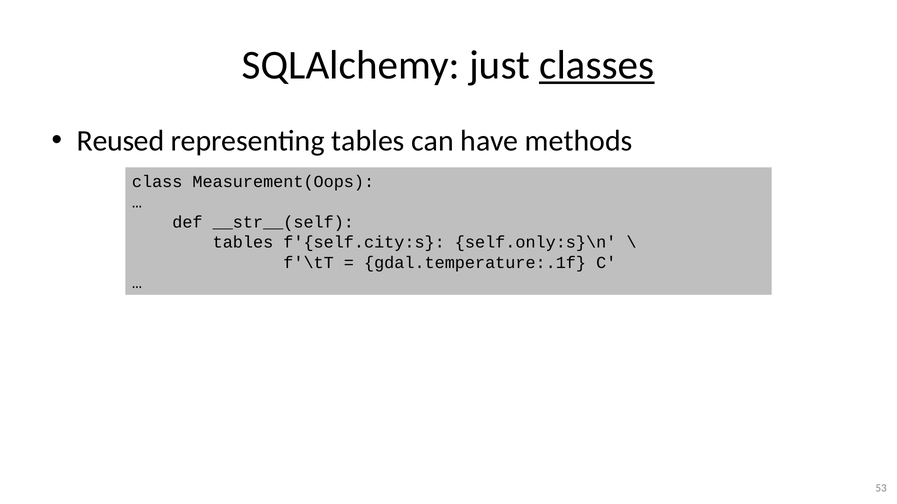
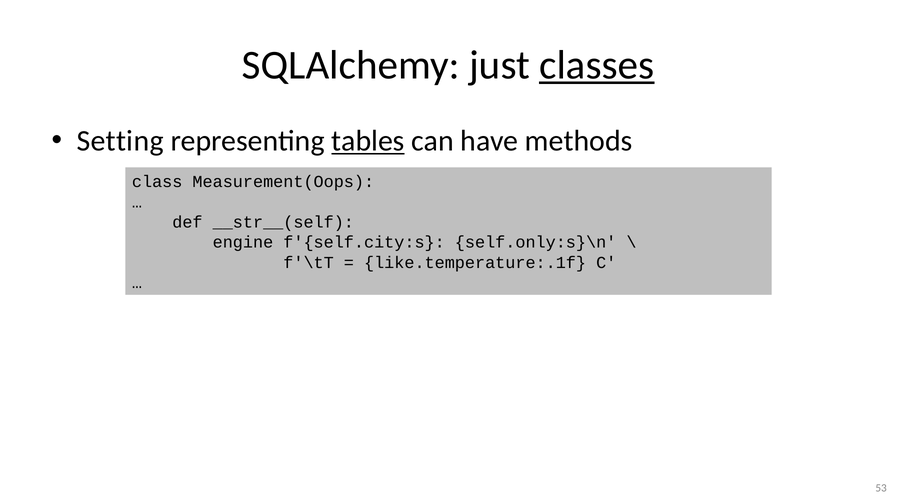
Reused: Reused -> Setting
tables at (368, 141) underline: none -> present
tables at (243, 243): tables -> engine
gdal.temperature:.1f: gdal.temperature:.1f -> like.temperature:.1f
